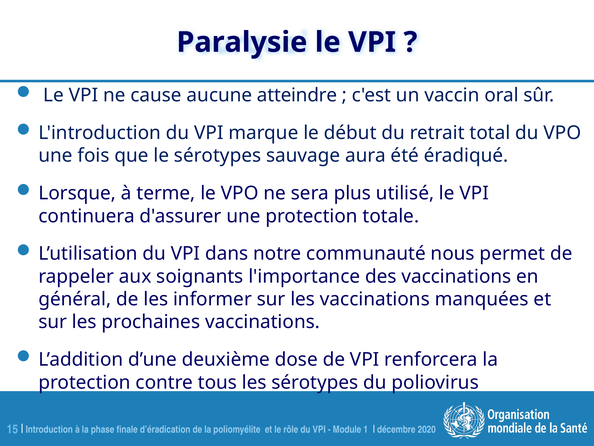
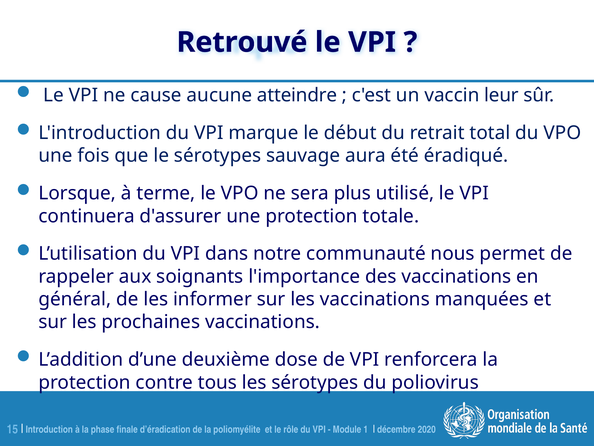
Paralysie: Paralysie -> Retrouvé
oral: oral -> leur
